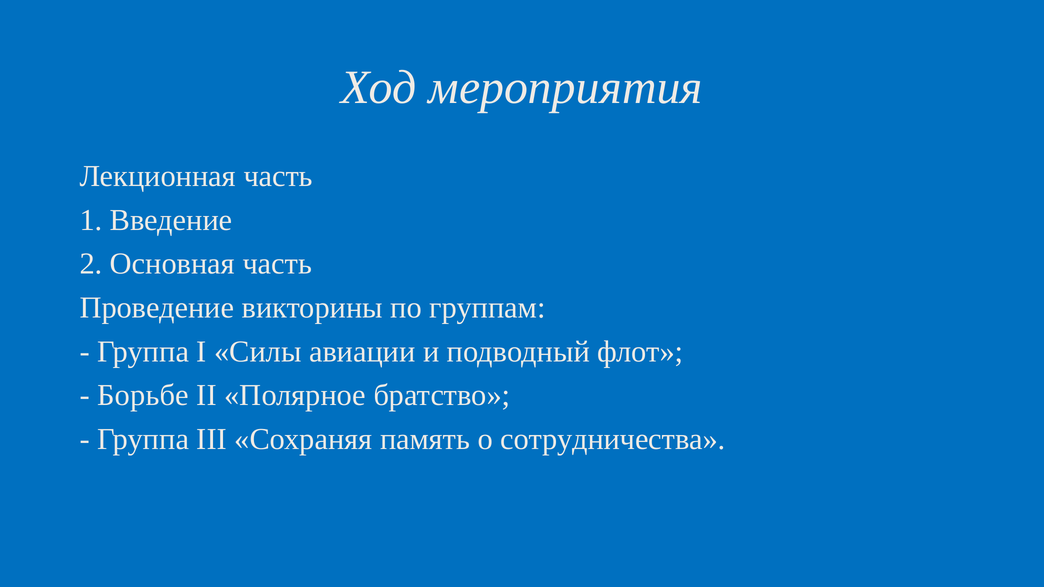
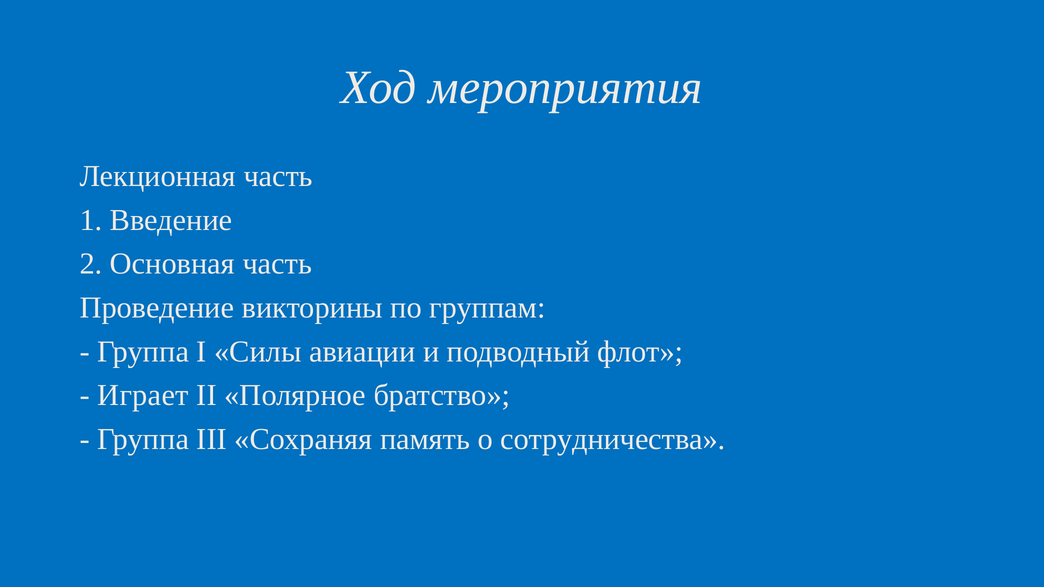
Борьбе: Борьбе -> Играет
